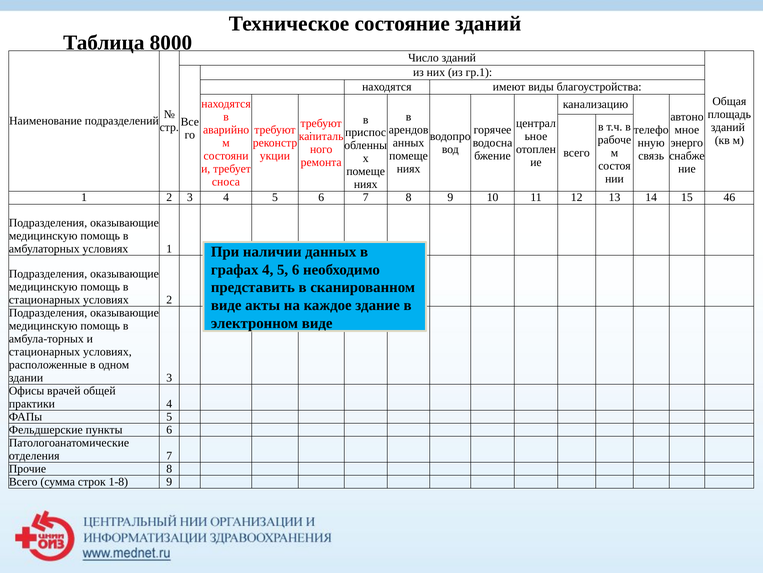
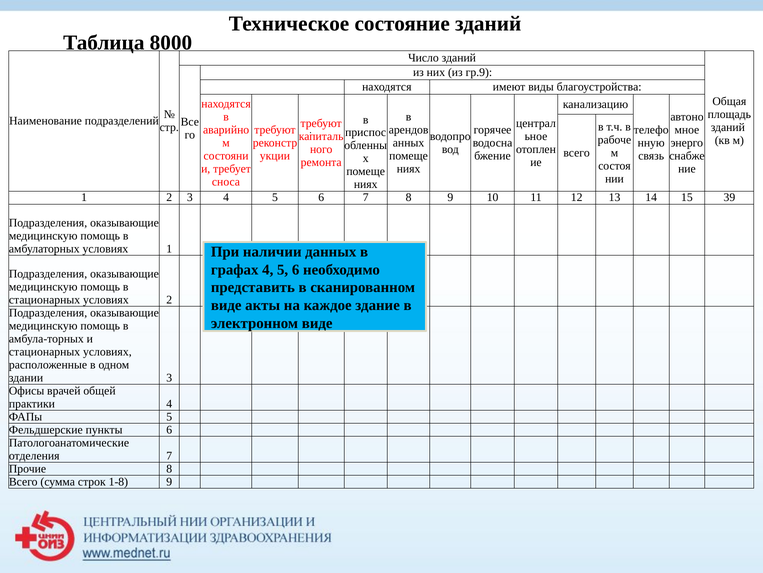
гр.1: гр.1 -> гр.9
46: 46 -> 39
